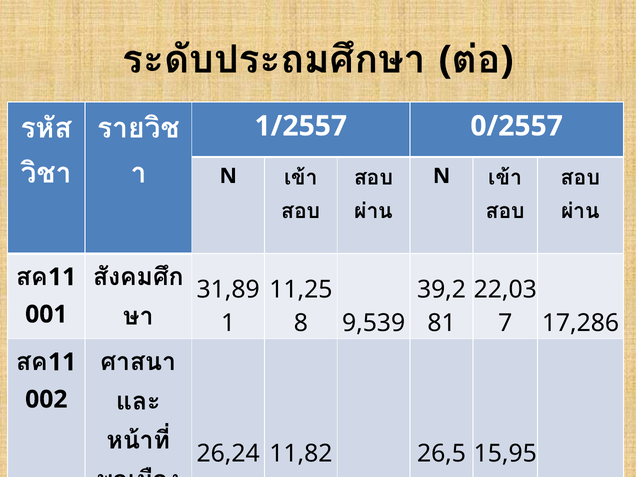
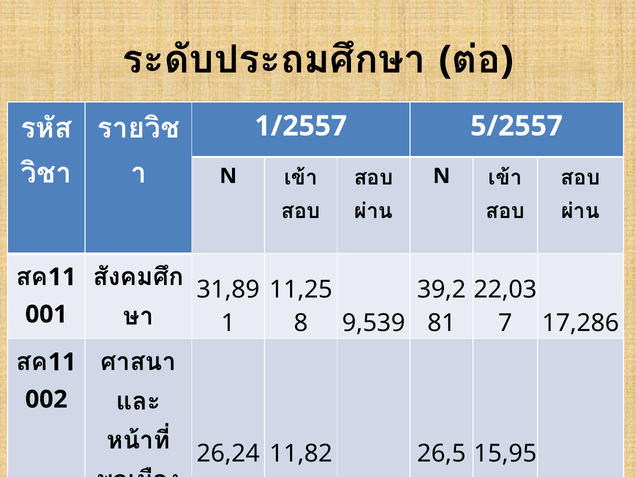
0/2557: 0/2557 -> 5/2557
